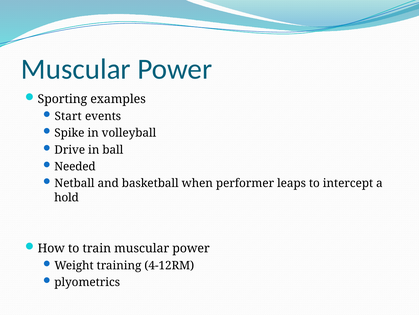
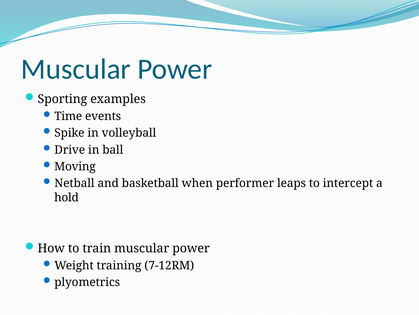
Start: Start -> Time
Needed: Needed -> Moving
4-12RM: 4-12RM -> 7-12RM
